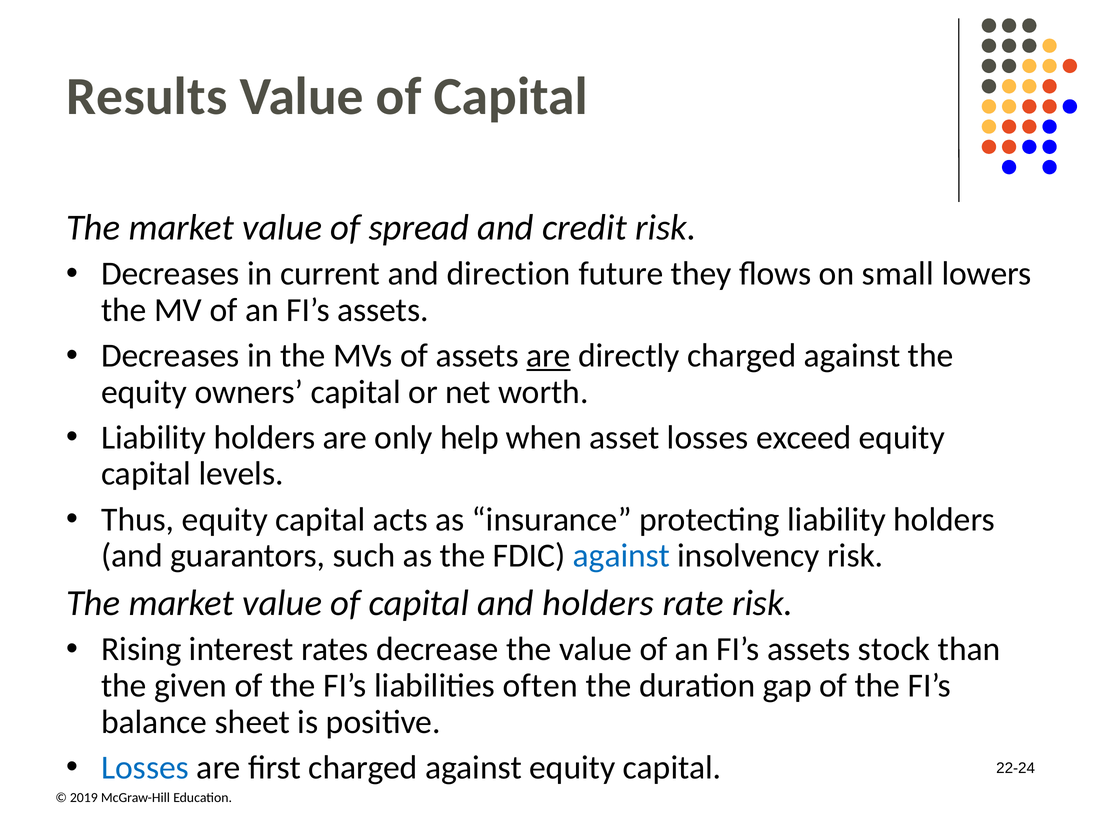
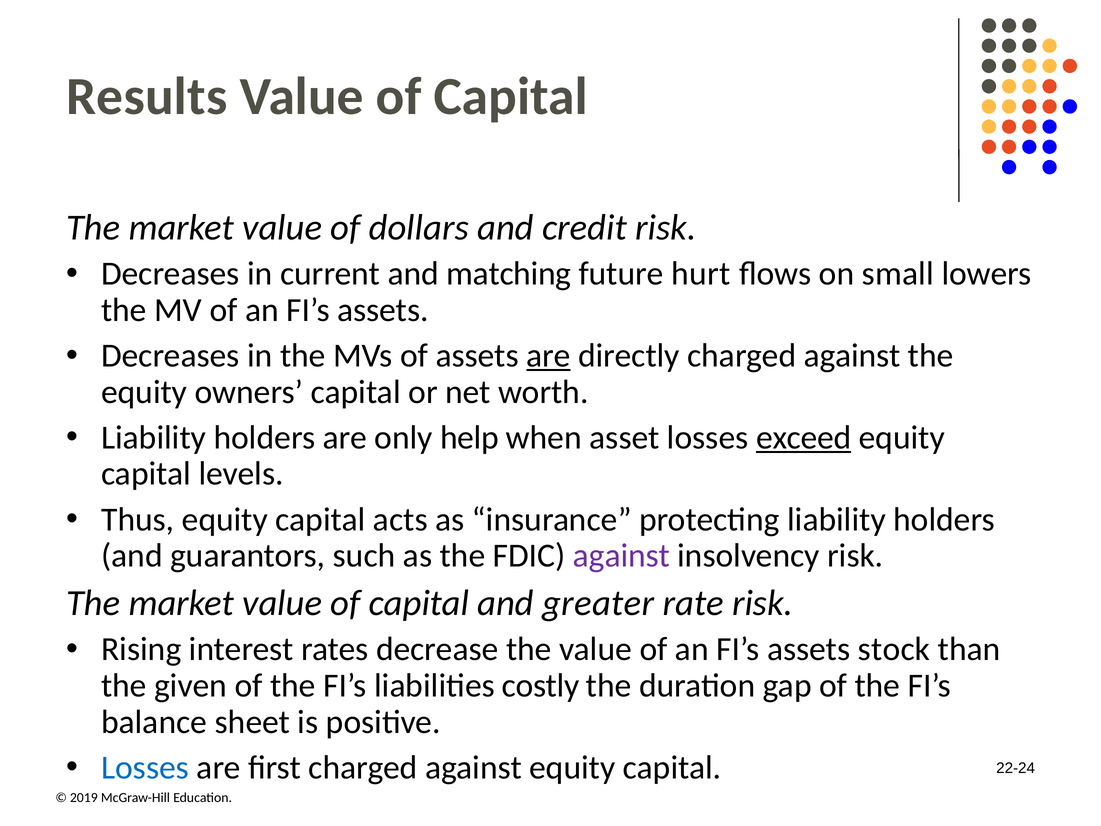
spread: spread -> dollars
direction: direction -> matching
they: they -> hurt
exceed underline: none -> present
against at (621, 556) colour: blue -> purple
and holders: holders -> greater
often: often -> costly
